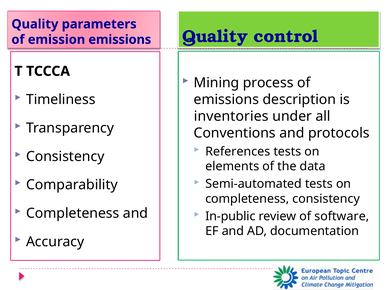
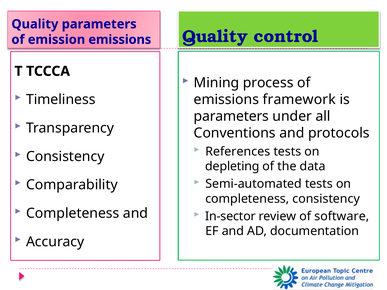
description: description -> framework
inventories at (231, 116): inventories -> parameters
elements: elements -> depleting
In-public: In-public -> In-sector
